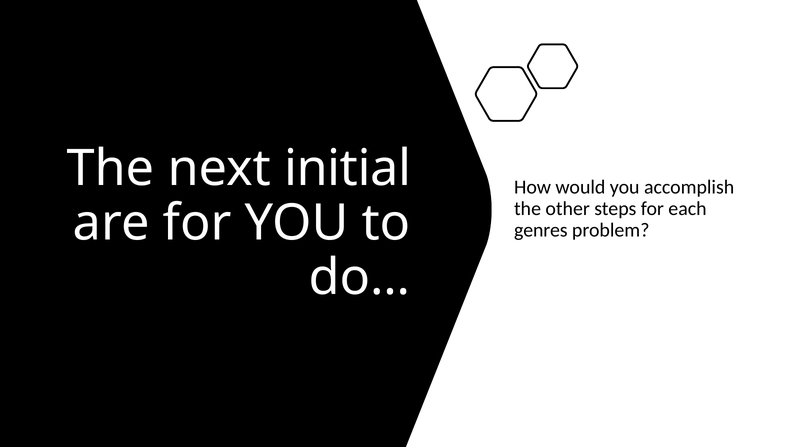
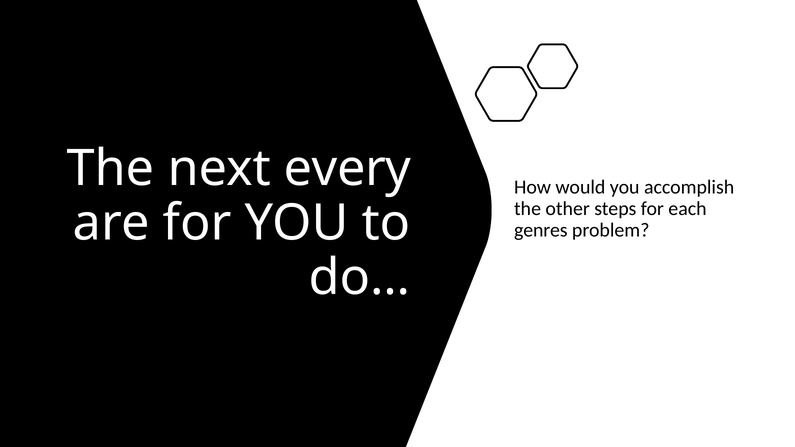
initial: initial -> every
